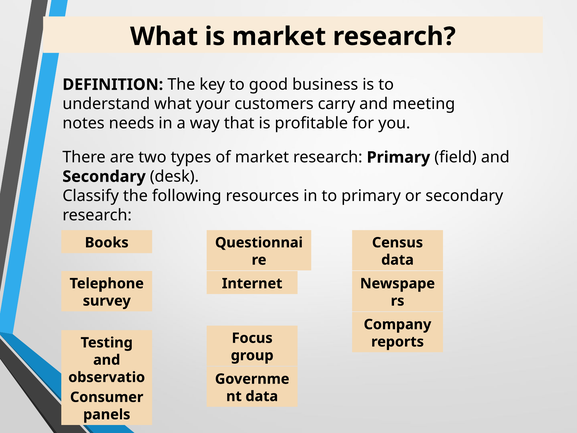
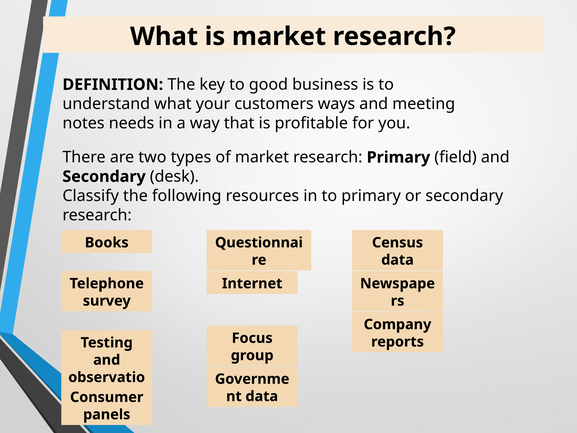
carry: carry -> ways
